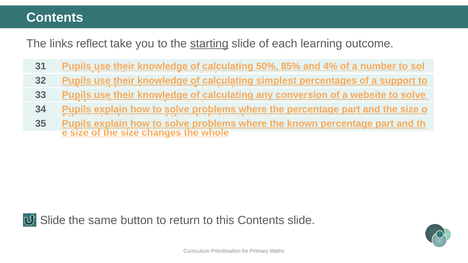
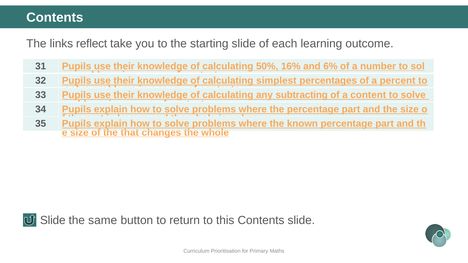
starting underline: present -> none
85%: 85% -> 16%
4%: 4% -> 6%
support: support -> percent
conversion: conversion -> subtracting
website: website -> content
of the size: size -> that
